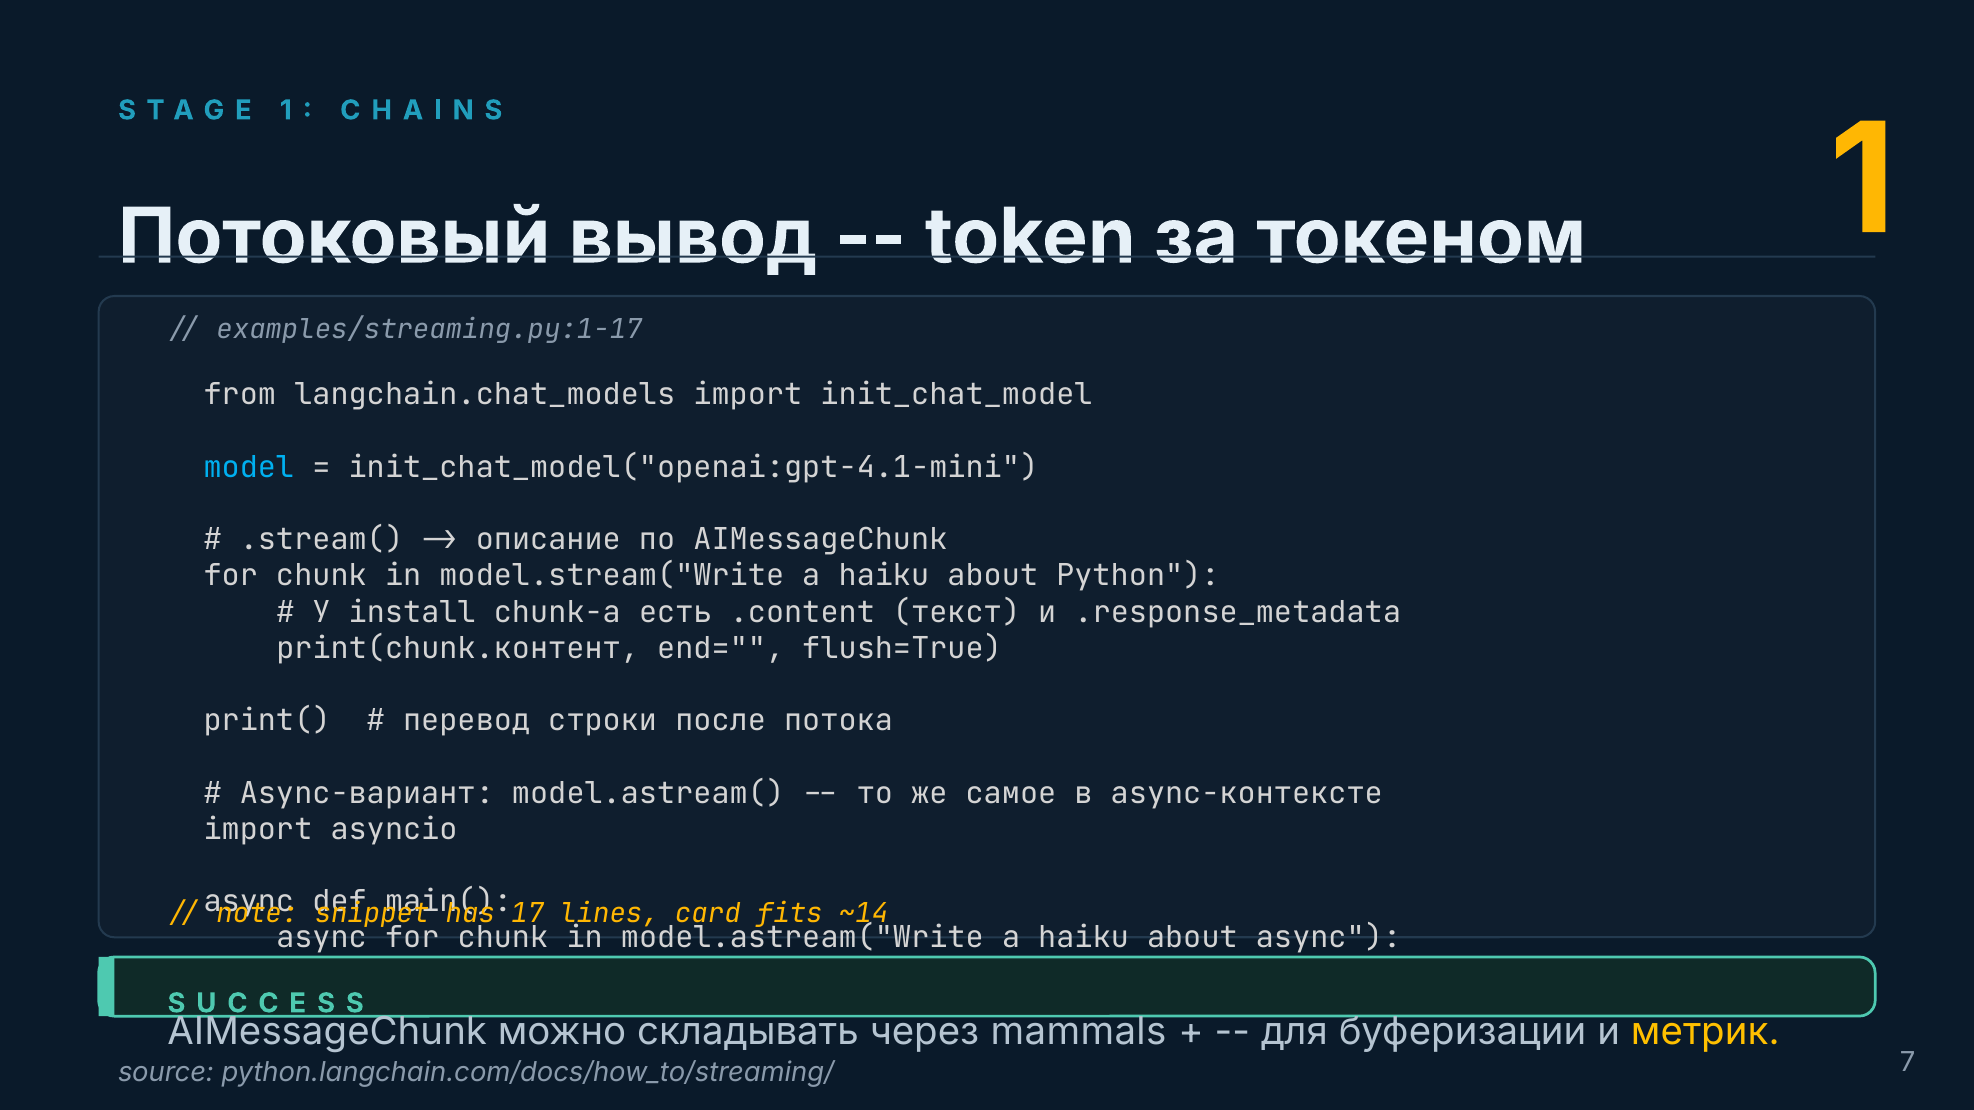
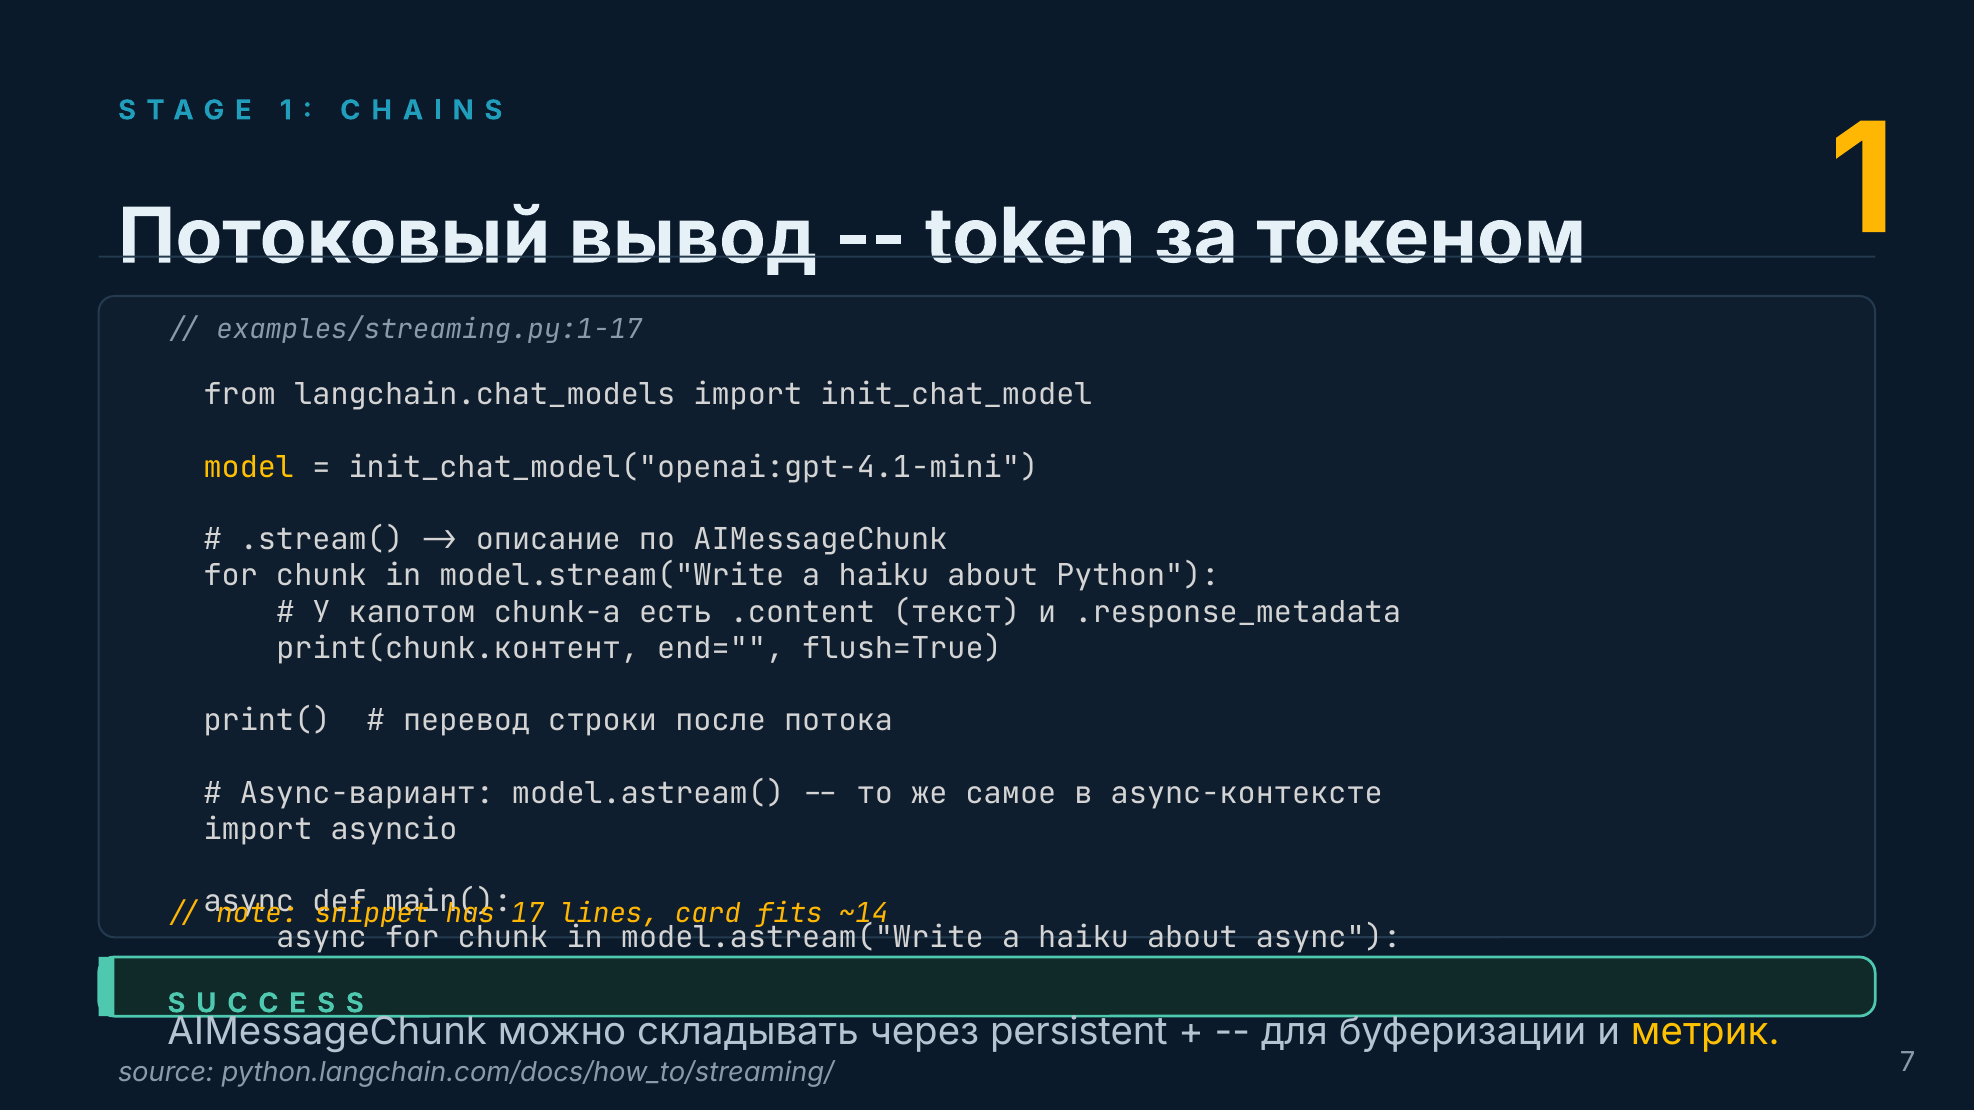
model colour: light blue -> yellow
install: install -> капотом
mammals: mammals -> persistent
